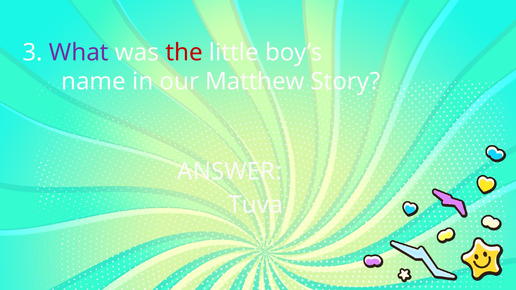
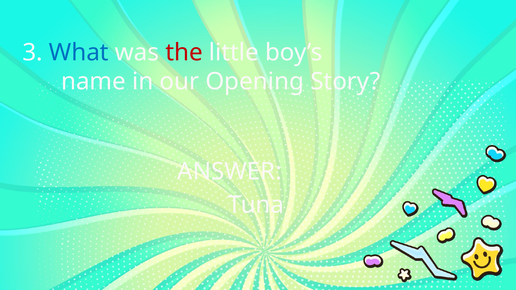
What colour: purple -> blue
Matthew: Matthew -> Opening
Tuva: Tuva -> Tuna
